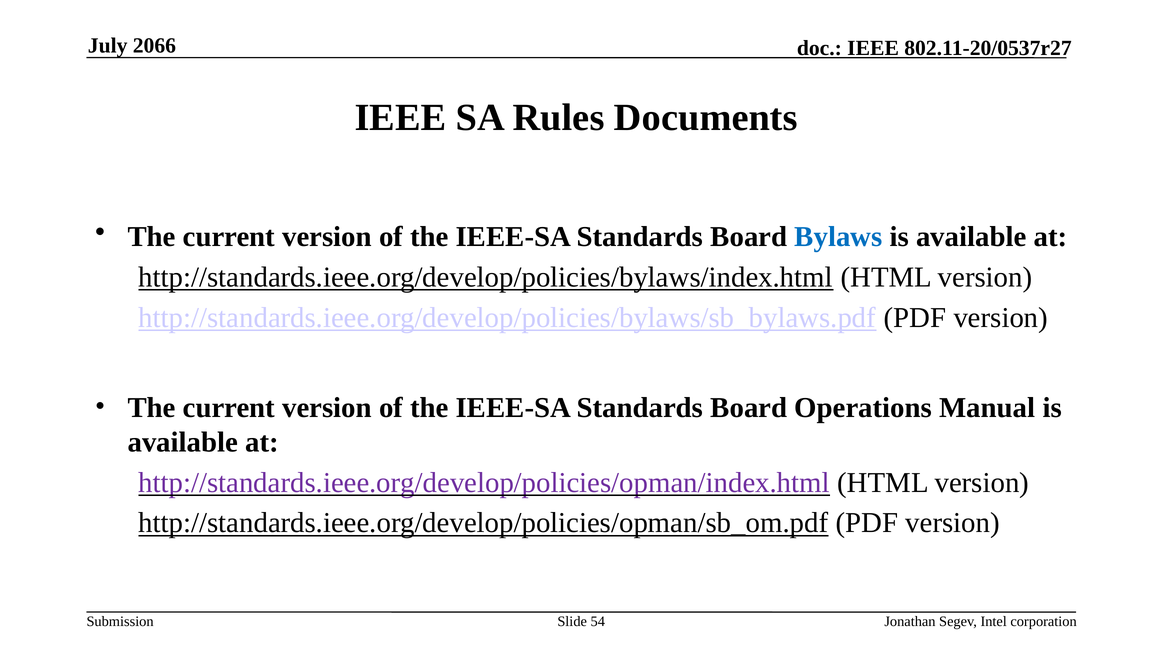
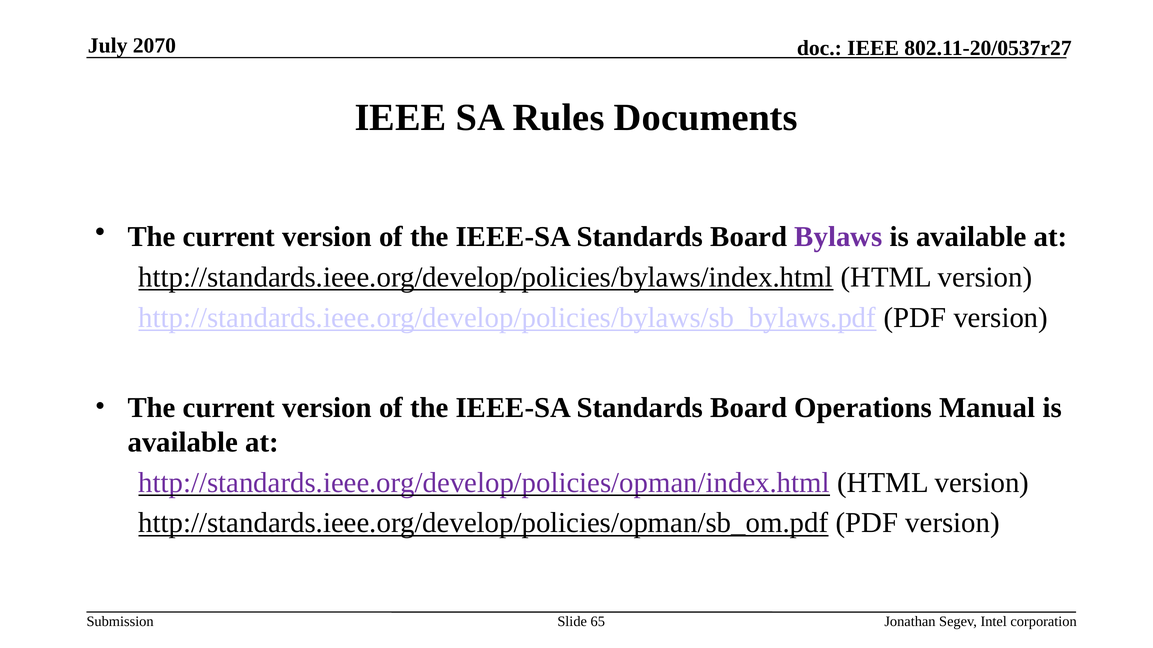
2066: 2066 -> 2070
Bylaws colour: blue -> purple
54: 54 -> 65
